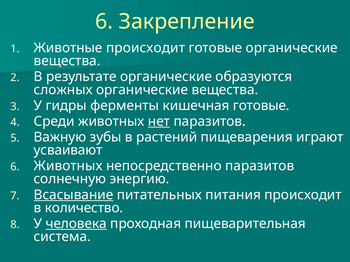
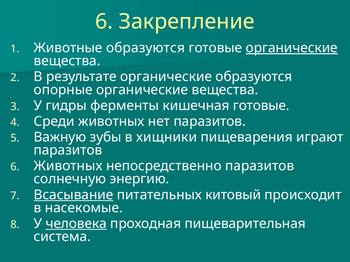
Животные происходит: происходит -> образуются
органические at (292, 48) underline: none -> present
сложных: сложных -> опорные
нет underline: present -> none
растений: растений -> хищники
усваивают at (68, 150): усваивают -> паразитов
питания: питания -> китовый
количество: количество -> насекомые
